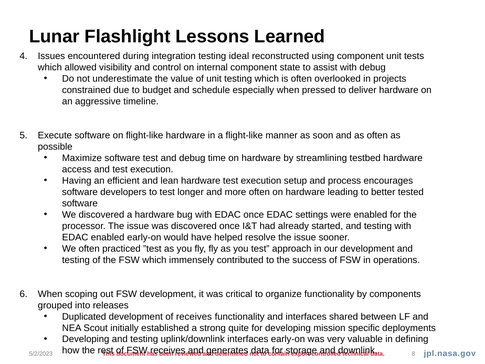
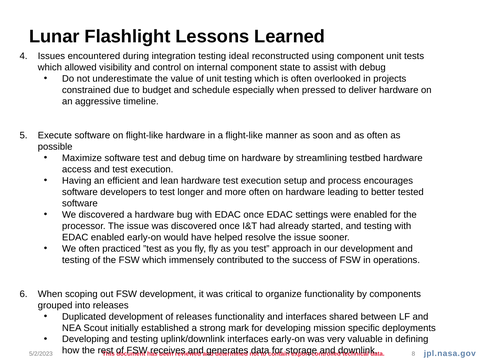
of receives: receives -> releases
quite: quite -> mark
